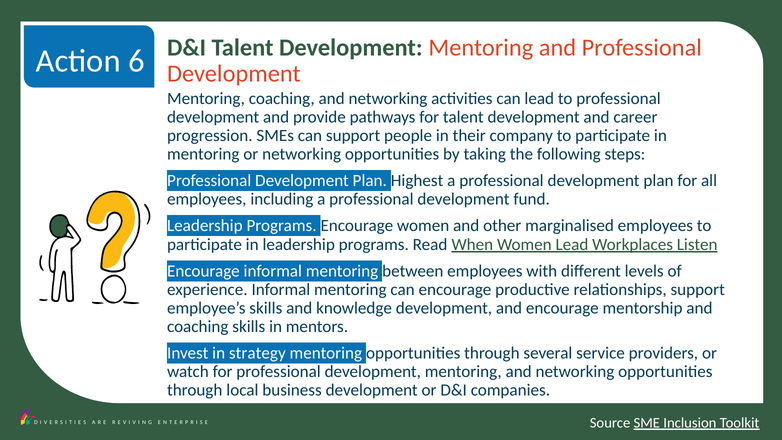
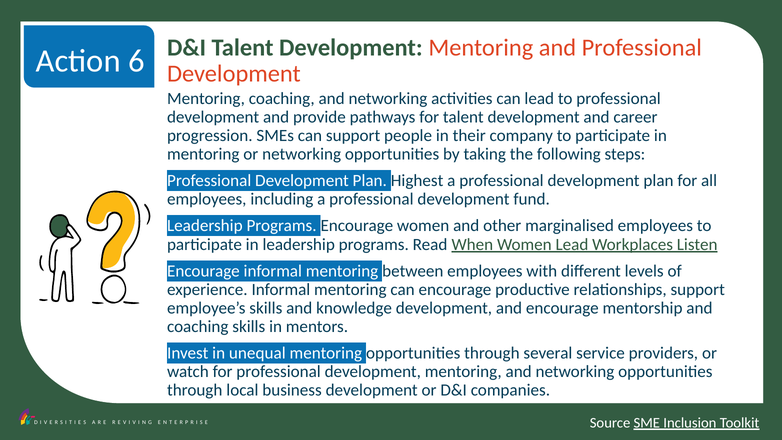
strategy: strategy -> unequal
